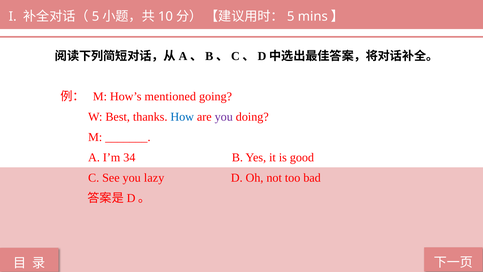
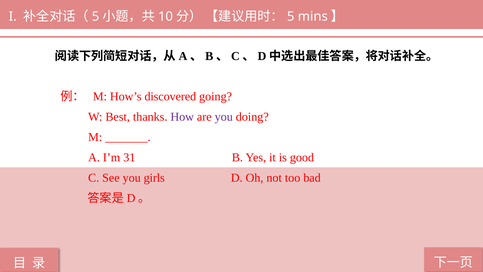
mentioned: mentioned -> discovered
How colour: blue -> purple
34: 34 -> 31
lazy: lazy -> girls
